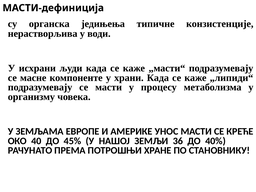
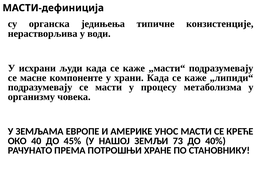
36: 36 -> 73
